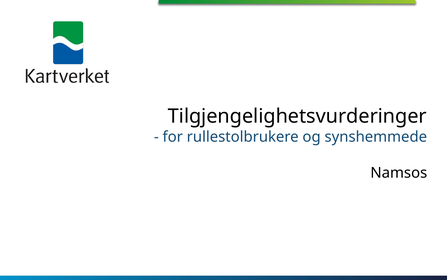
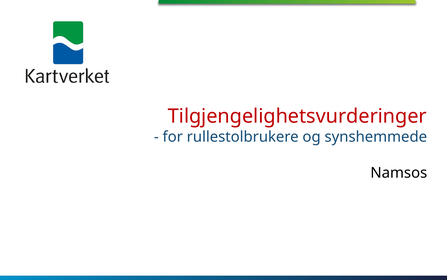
Tilgjengelighetsvurderinger colour: black -> red
